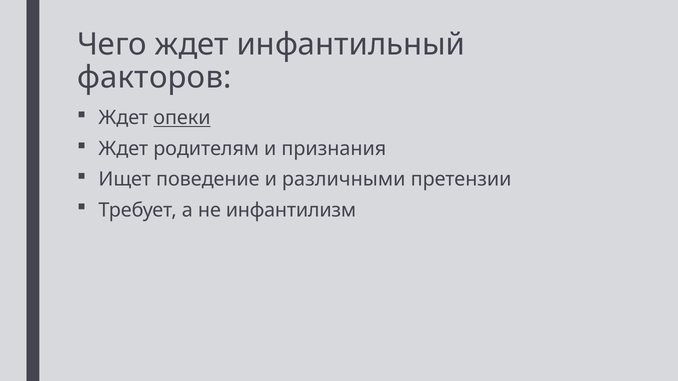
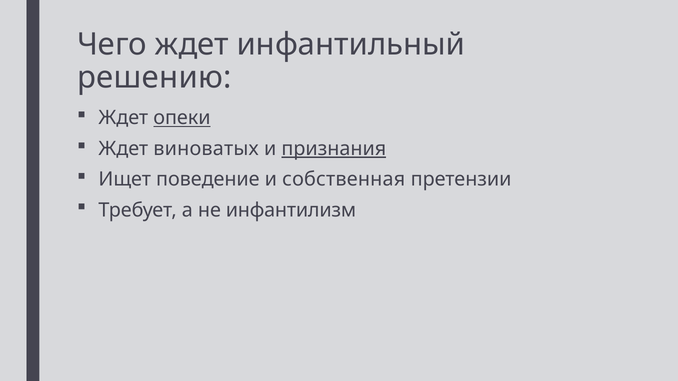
факторов: факторов -> решению
родителям: родителям -> виноватых
признания underline: none -> present
различными: различными -> собственная
